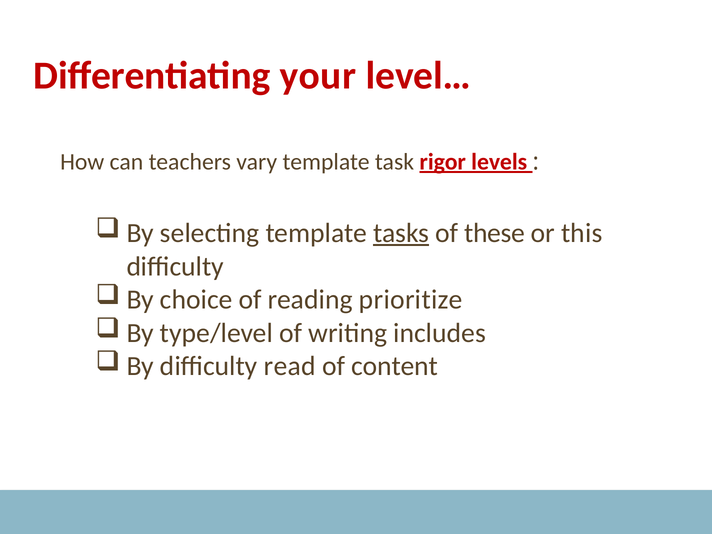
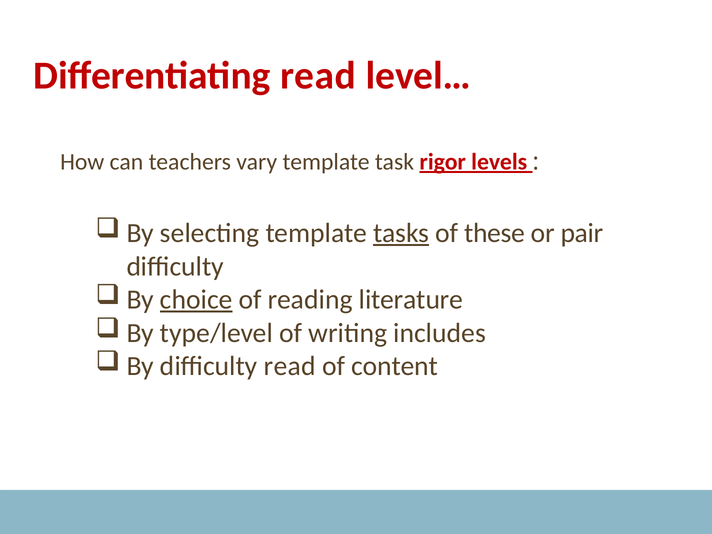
Differentiating your: your -> read
this: this -> pair
choice underline: none -> present
prioritize: prioritize -> literature
